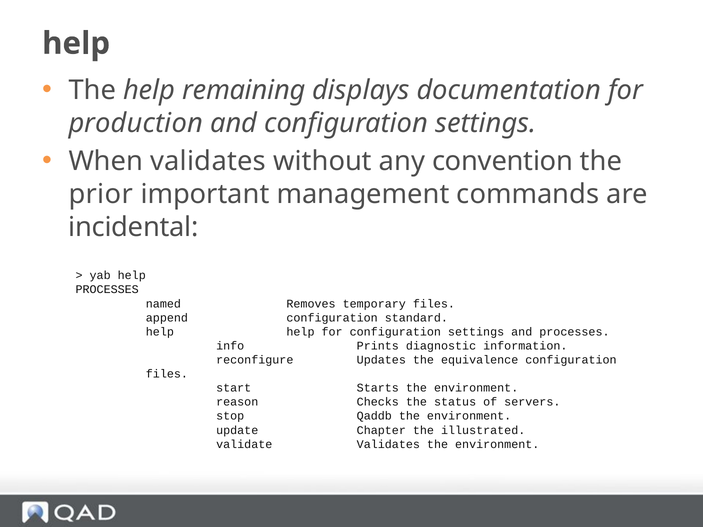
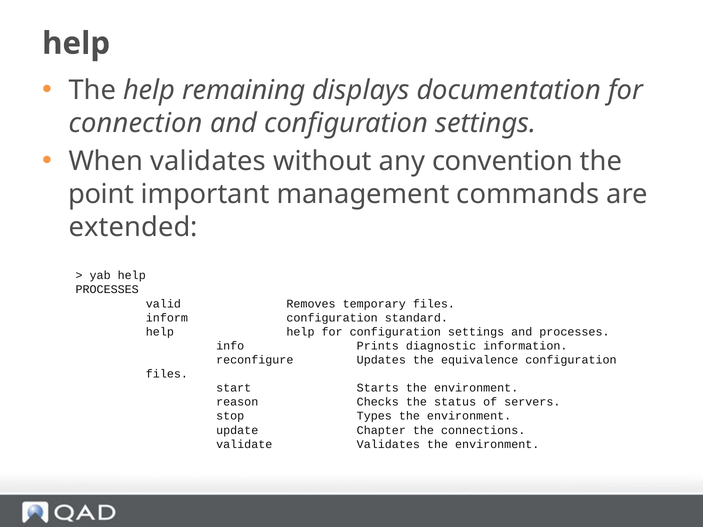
production: production -> connection
prior: prior -> point
incidental: incidental -> extended
named: named -> valid
append: append -> inform
Qaddb: Qaddb -> Types
illustrated: illustrated -> connections
